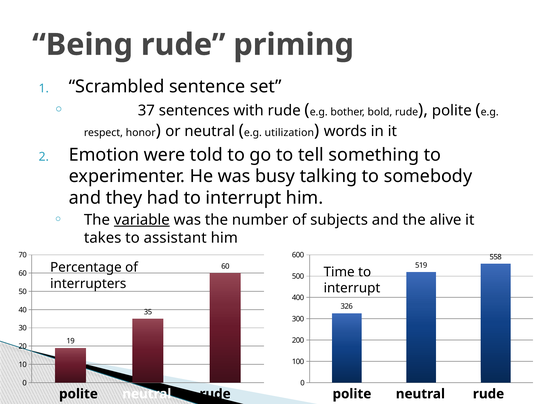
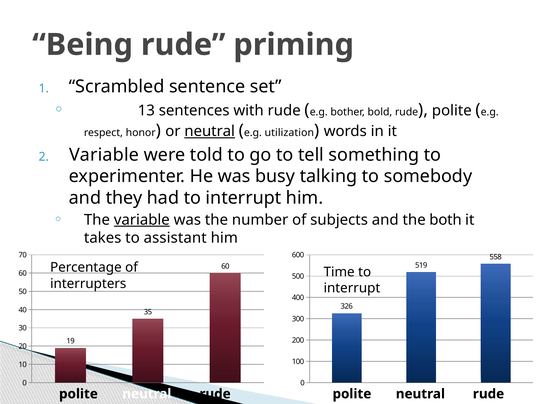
37: 37 -> 13
neutral at (210, 131) underline: none -> present
Emotion at (104, 155): Emotion -> Variable
alive: alive -> both
